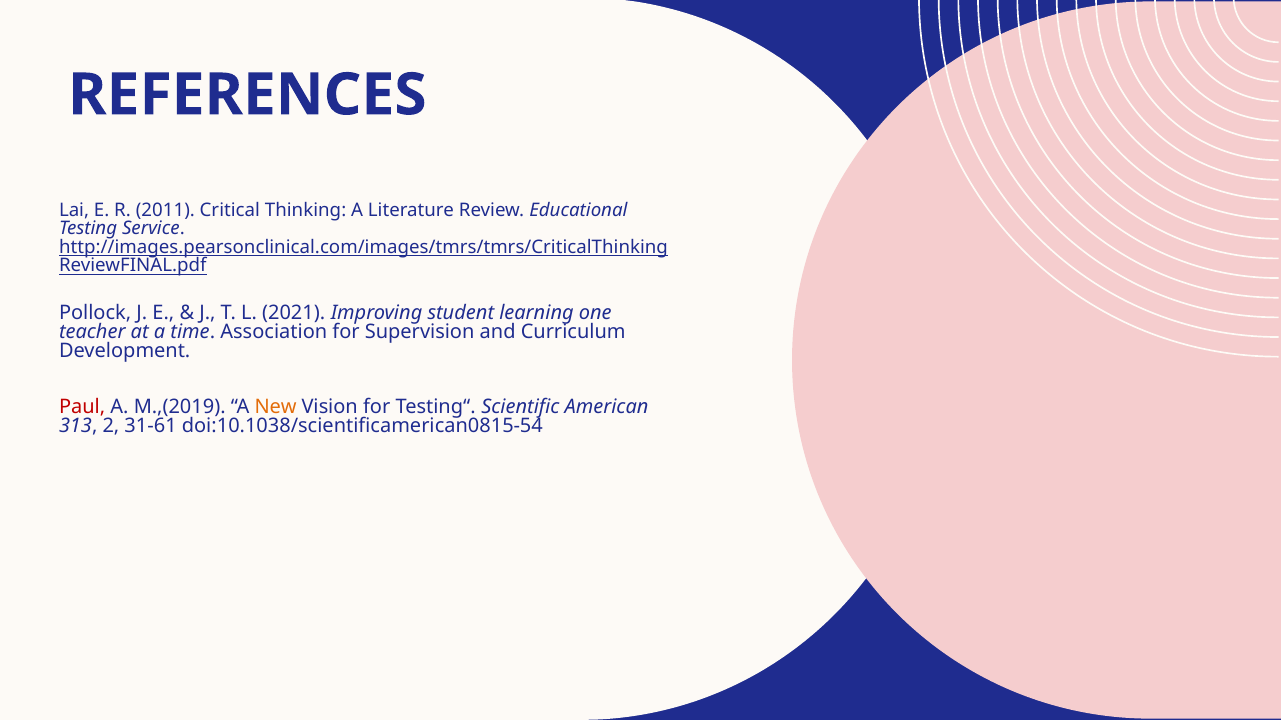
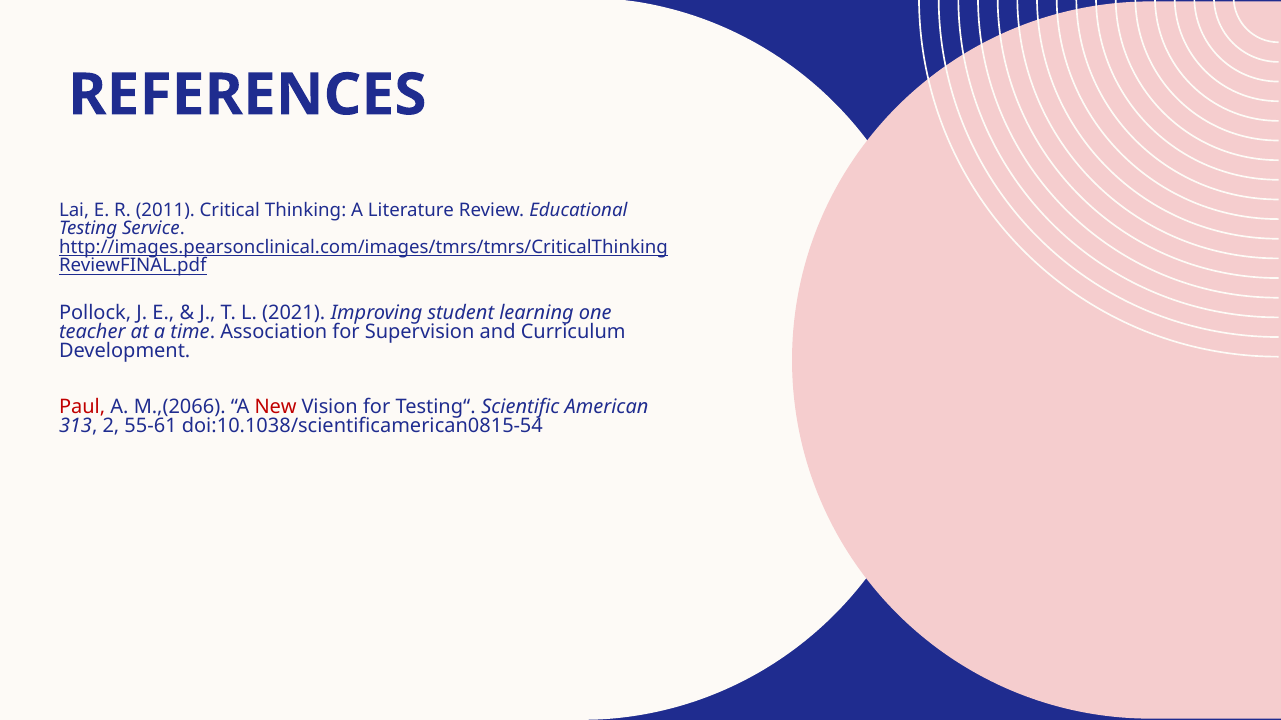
M.,(2019: M.,(2019 -> M.,(2066
New colour: orange -> red
31-61: 31-61 -> 55-61
